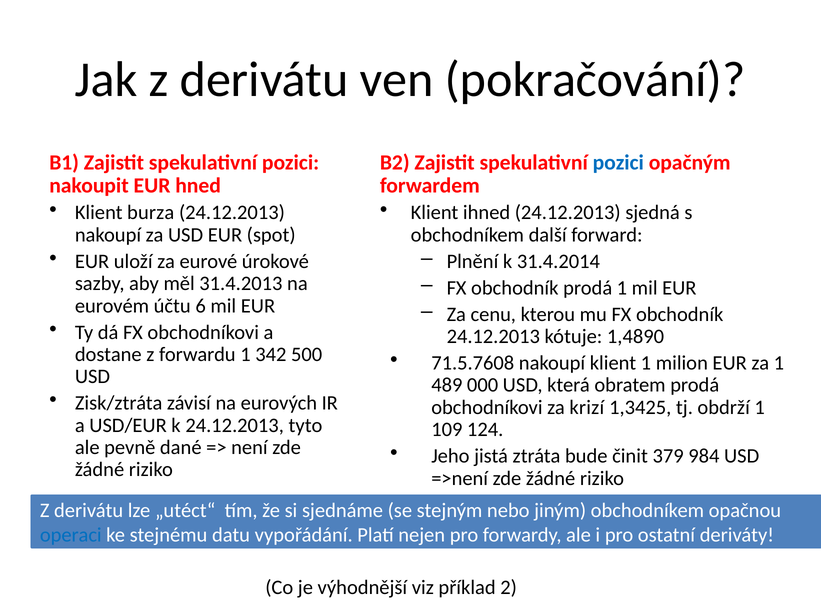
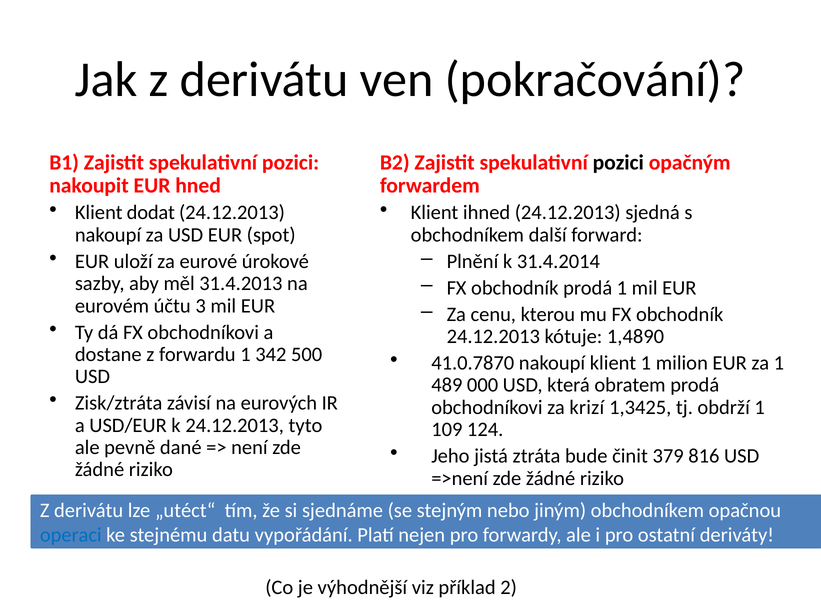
pozici at (618, 162) colour: blue -> black
burza: burza -> dodat
6: 6 -> 3
71.5.7608: 71.5.7608 -> 41.0.7870
984: 984 -> 816
